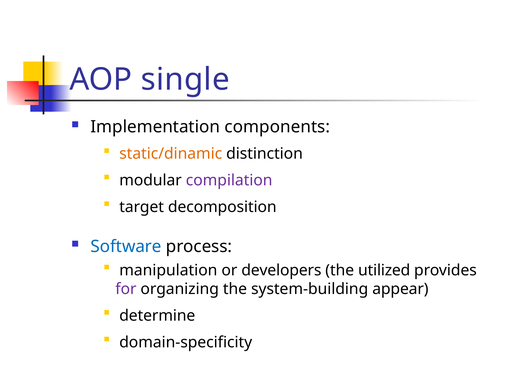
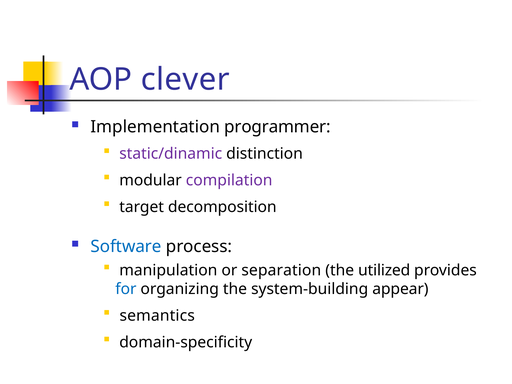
single: single -> clever
components: components -> programmer
static/dinamic colour: orange -> purple
developers: developers -> separation
for colour: purple -> blue
determine: determine -> semantics
